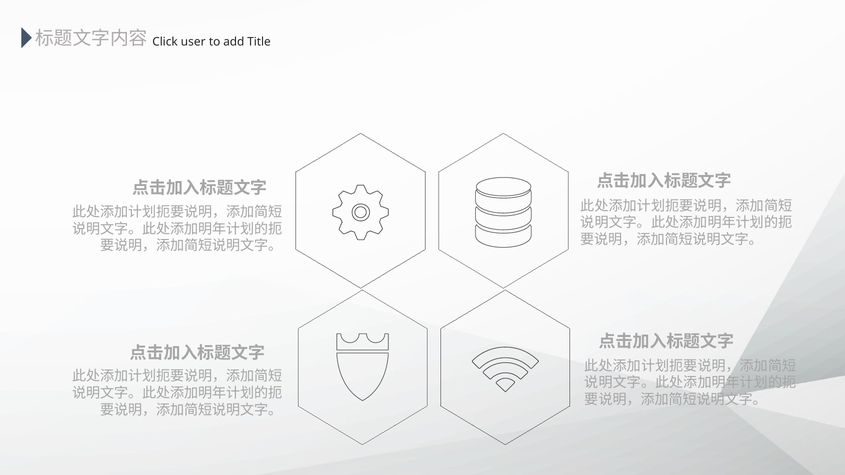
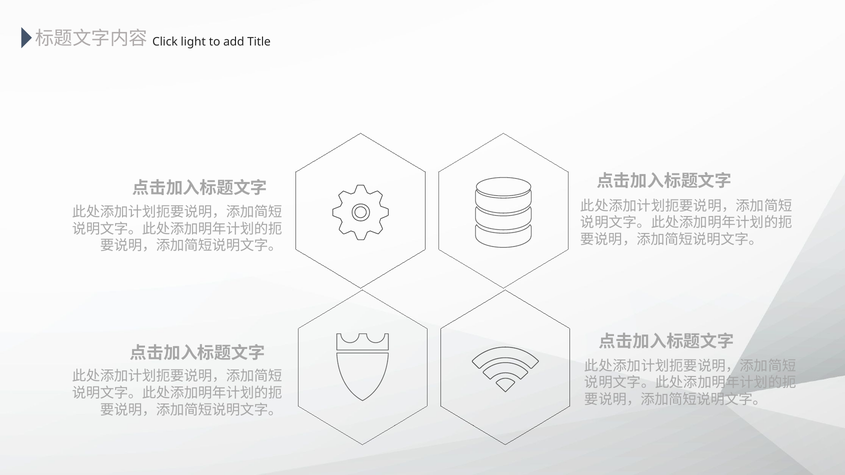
user: user -> light
